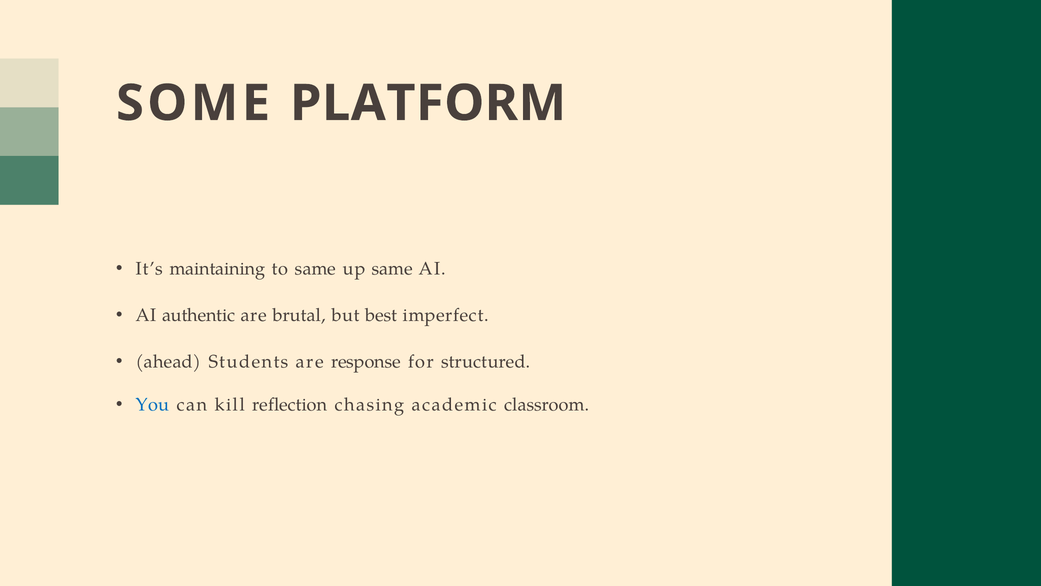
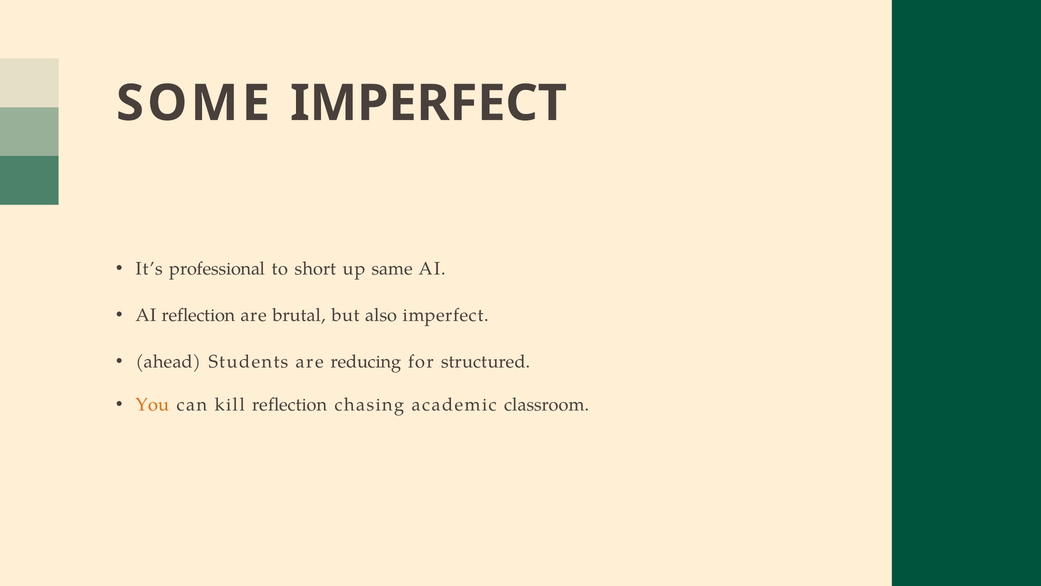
SOME PLATFORM: PLATFORM -> IMPERFECT
maintaining: maintaining -> professional
to same: same -> short
AI authentic: authentic -> reflection
best: best -> also
response: response -> reducing
You colour: blue -> orange
